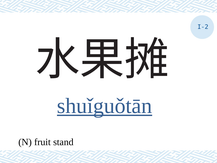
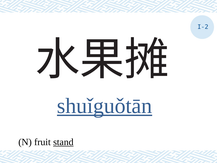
stand underline: none -> present
